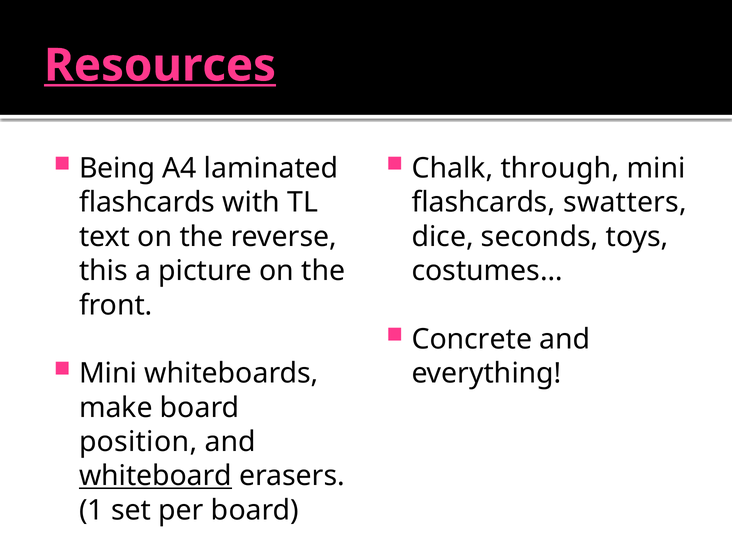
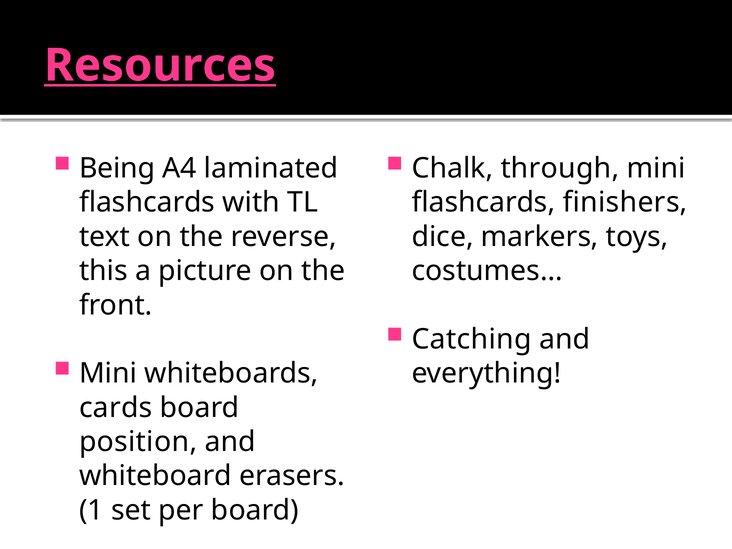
swatters: swatters -> finishers
seconds: seconds -> markers
Concrete: Concrete -> Catching
make: make -> cards
whiteboard underline: present -> none
